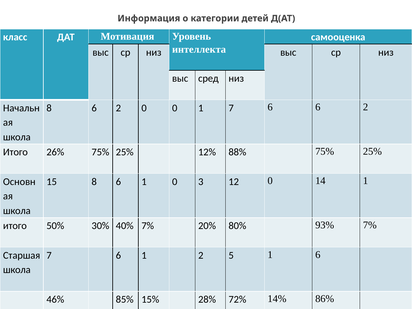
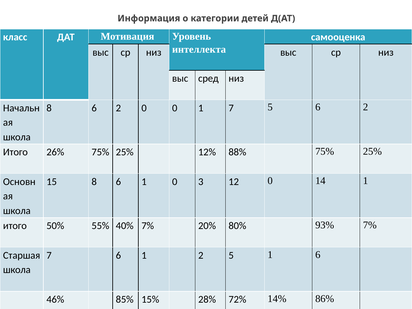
1 7 6: 6 -> 5
30%: 30% -> 55%
